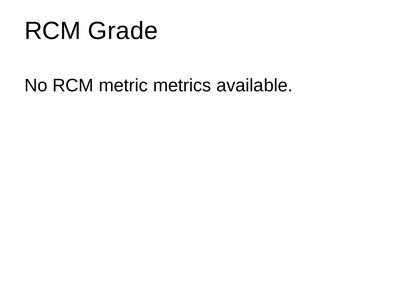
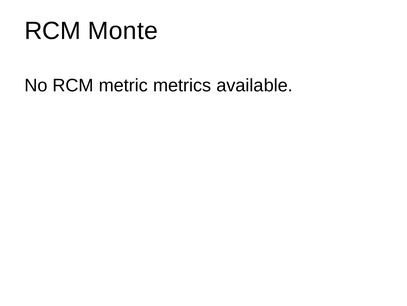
Grade: Grade -> Monte
